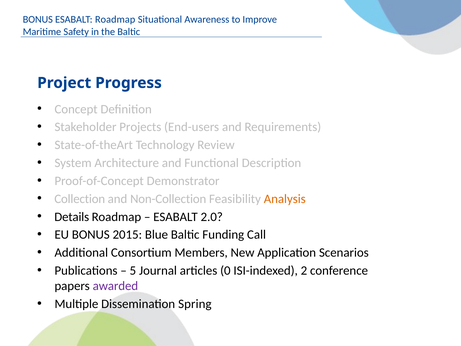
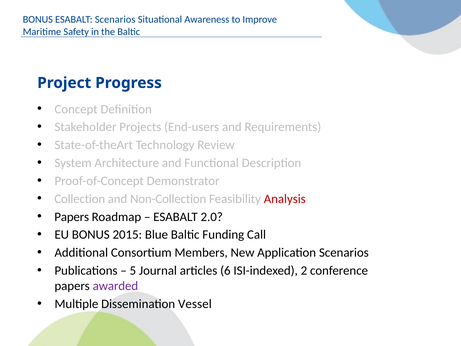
ESABALT Roadmap: Roadmap -> Scenarios
Analysis colour: orange -> red
Details at (72, 217): Details -> Papers
0: 0 -> 6
Spring: Spring -> Vessel
